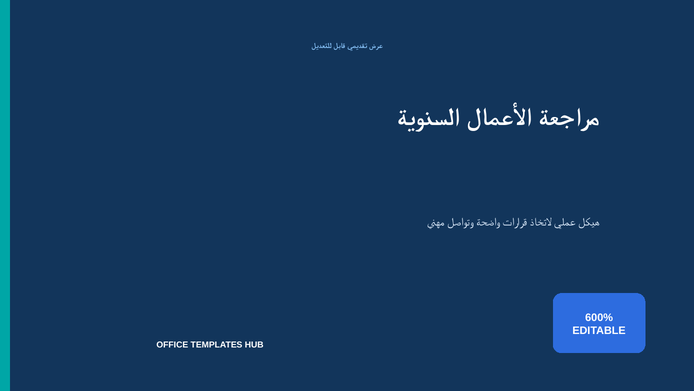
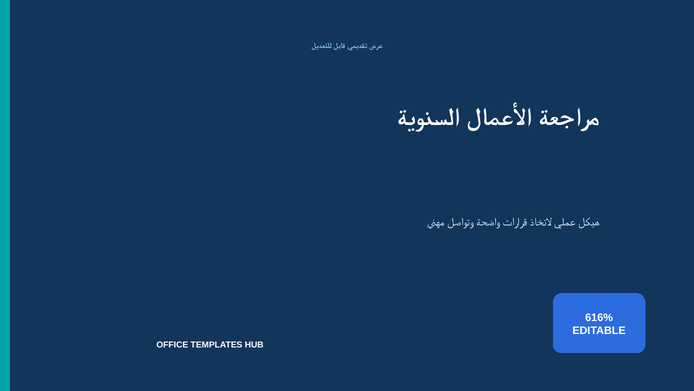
600%: 600% -> 616%
